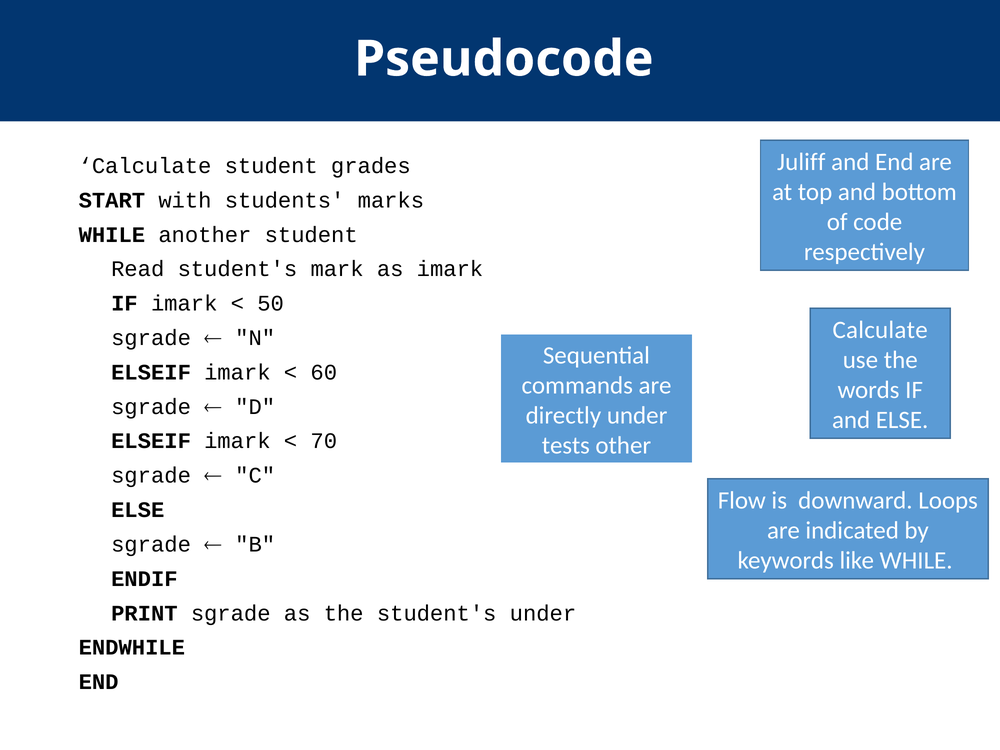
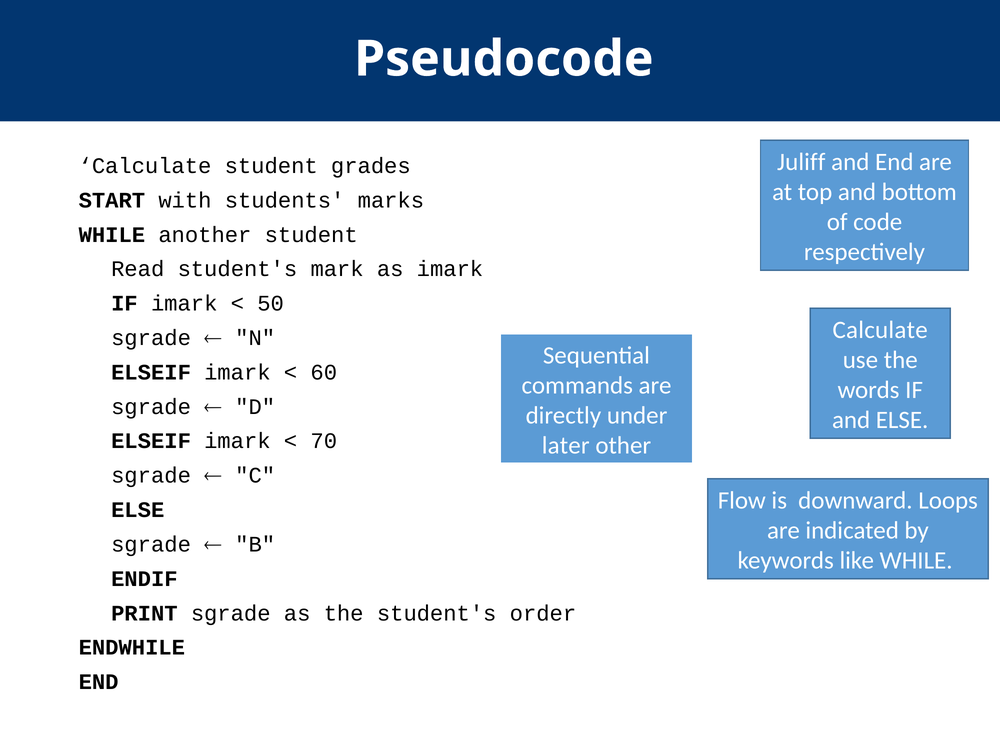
tests: tests -> later
student's under: under -> order
